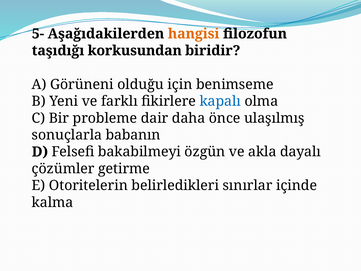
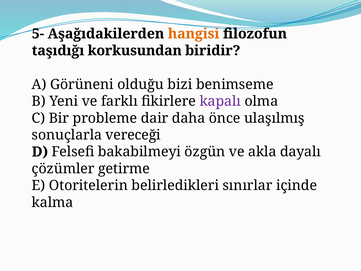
için: için -> bizi
kapalı colour: blue -> purple
babanın: babanın -> vereceği
